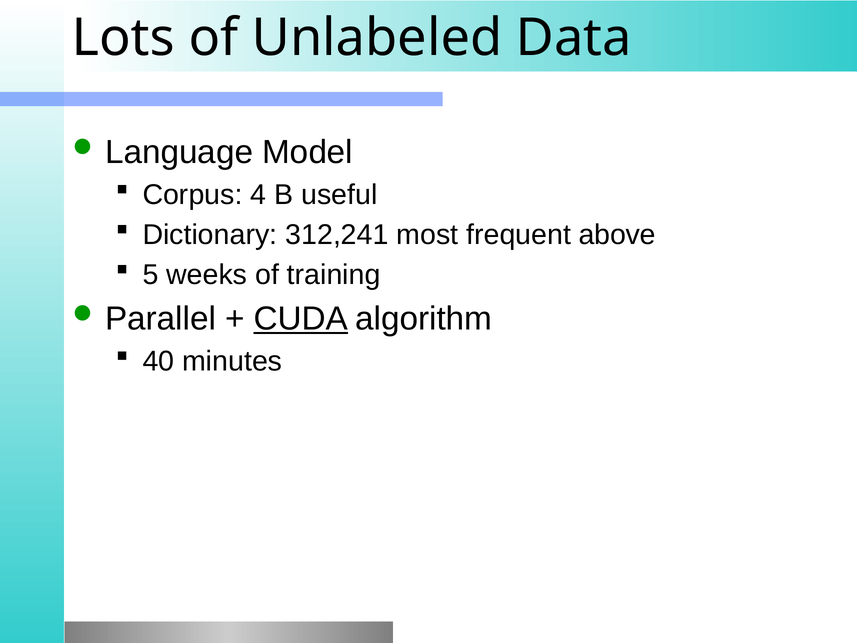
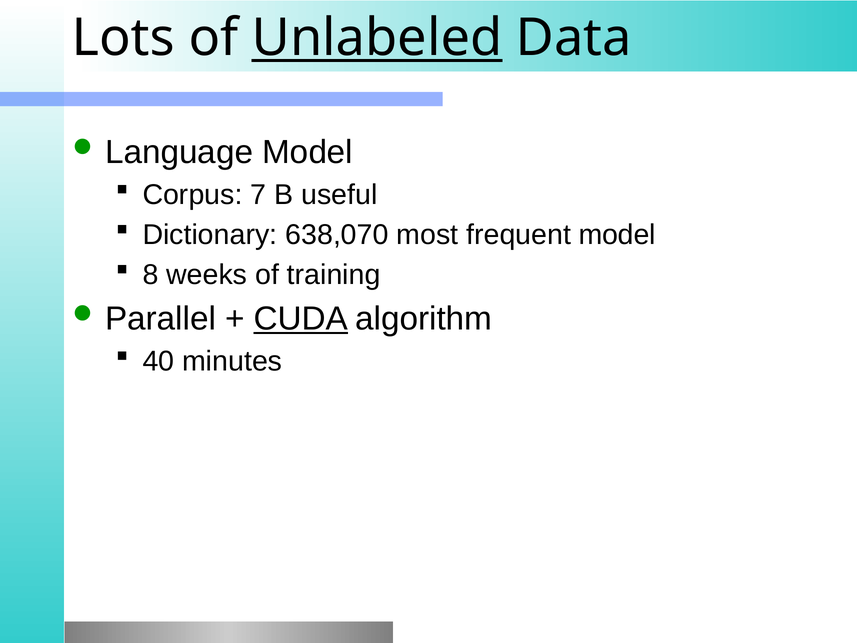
Unlabeled underline: none -> present
4: 4 -> 7
312,241: 312,241 -> 638,070
frequent above: above -> model
5: 5 -> 8
